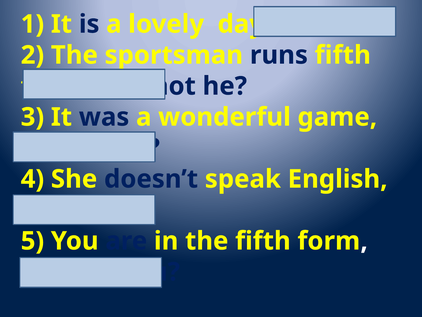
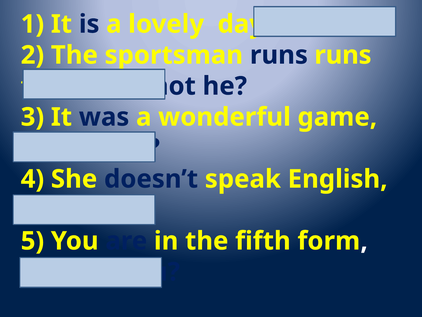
runs fifth: fifth -> runs
